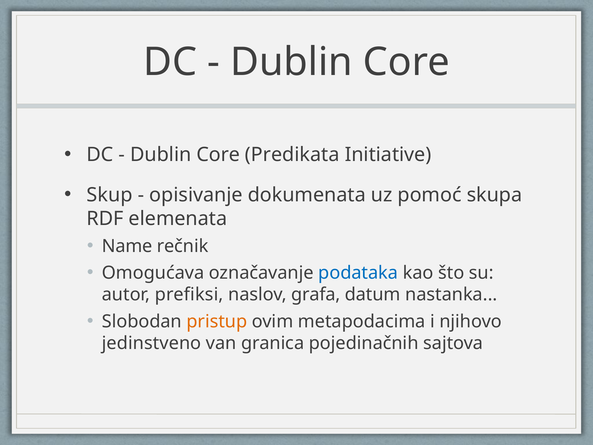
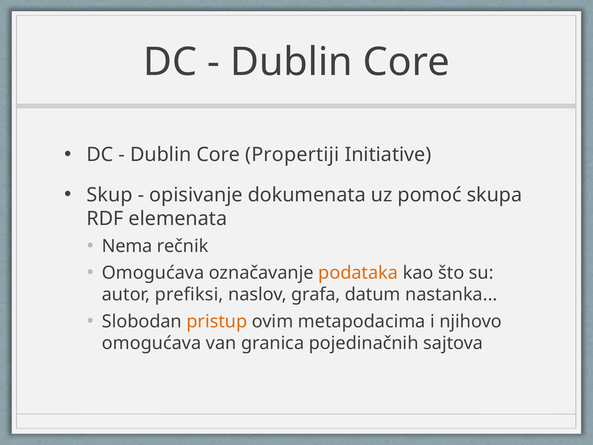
Predikata: Predikata -> Propertiji
Name: Name -> Nema
podataka colour: blue -> orange
jedinstveno at (152, 343): jedinstveno -> omogućava
